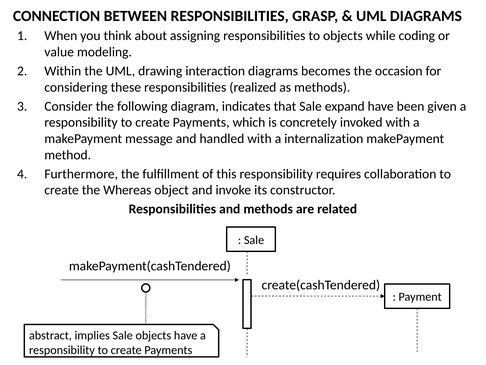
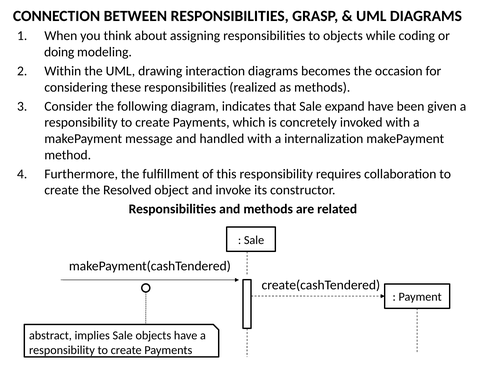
value: value -> doing
Whereas: Whereas -> Resolved
